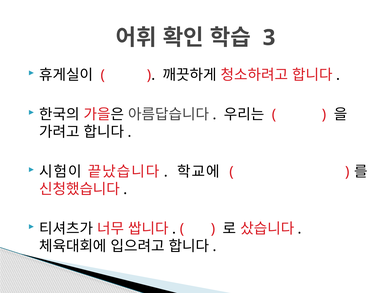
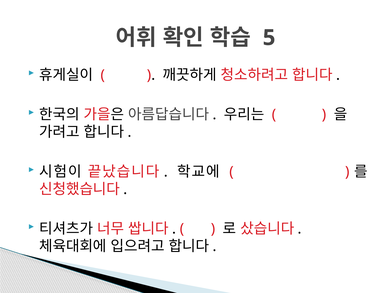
3: 3 -> 5
